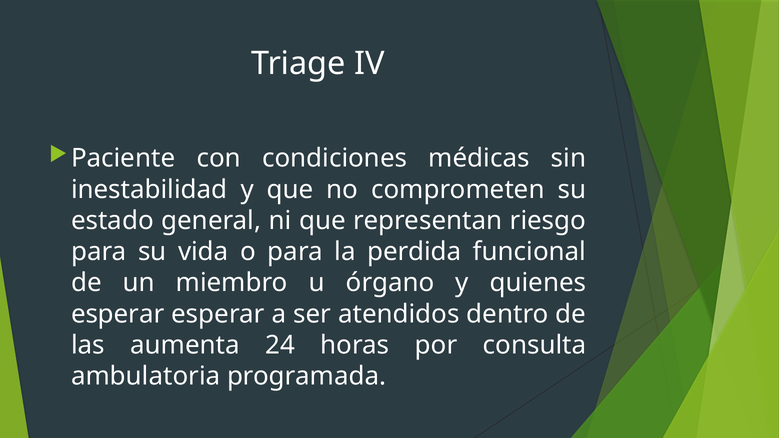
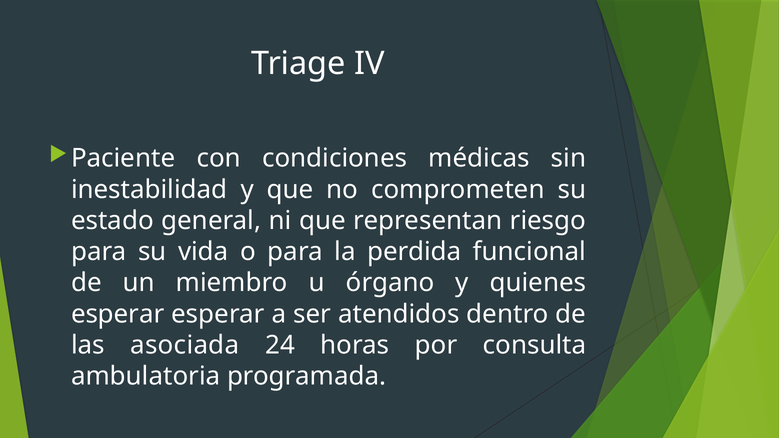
aumenta: aumenta -> asociada
